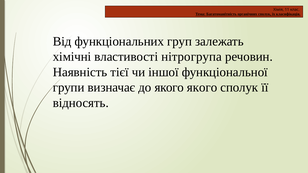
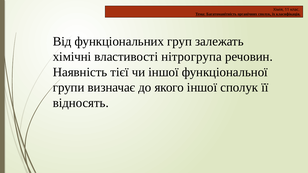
якого якого: якого -> іншої
